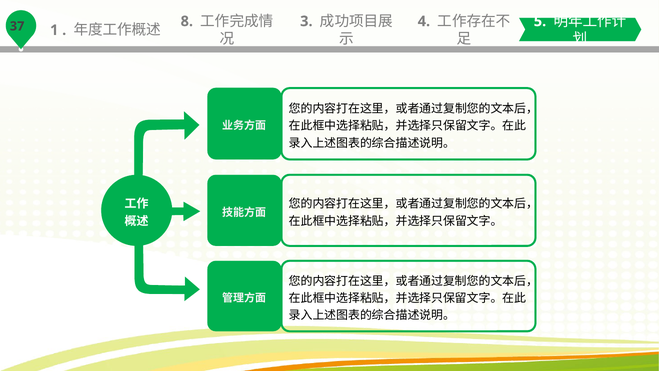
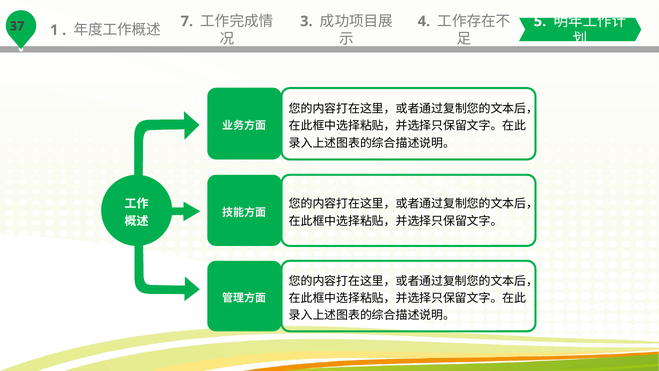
8: 8 -> 7
